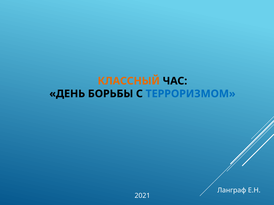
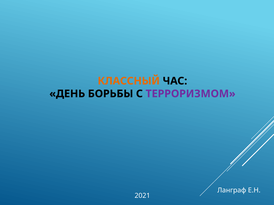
ТЕРРОРИЗМОМ colour: blue -> purple
